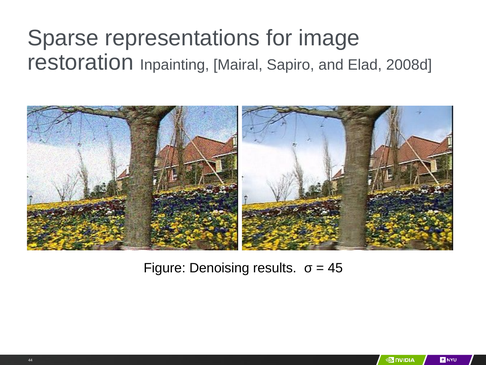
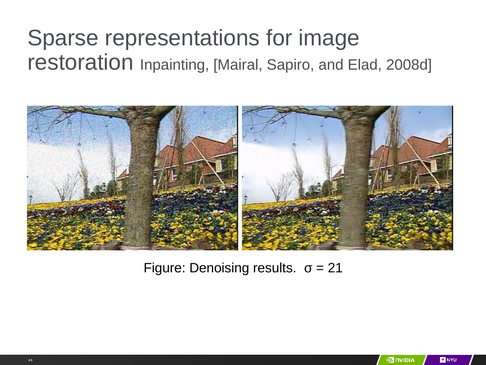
45: 45 -> 21
